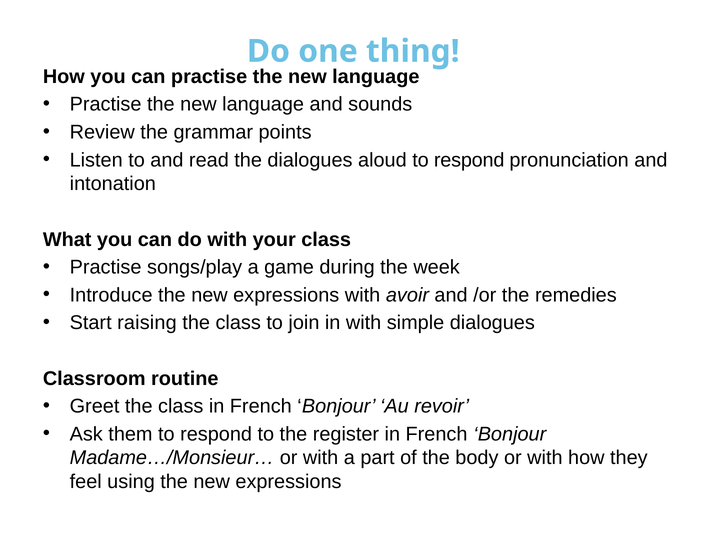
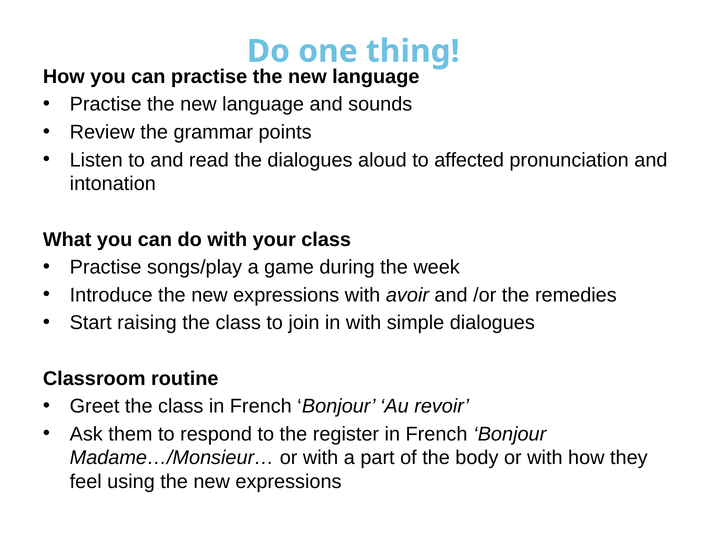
aloud to respond: respond -> affected
